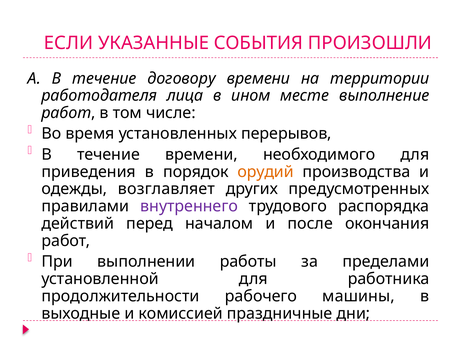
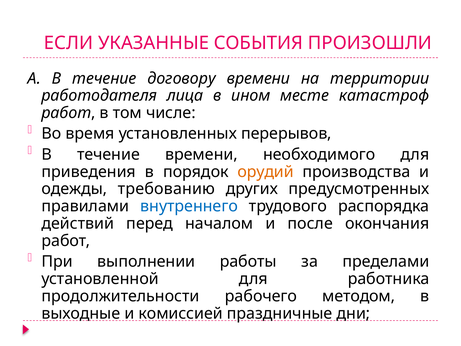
выполнение: выполнение -> катастроф
возглавляет: возглавляет -> требованию
внутреннего colour: purple -> blue
машины: машины -> методом
